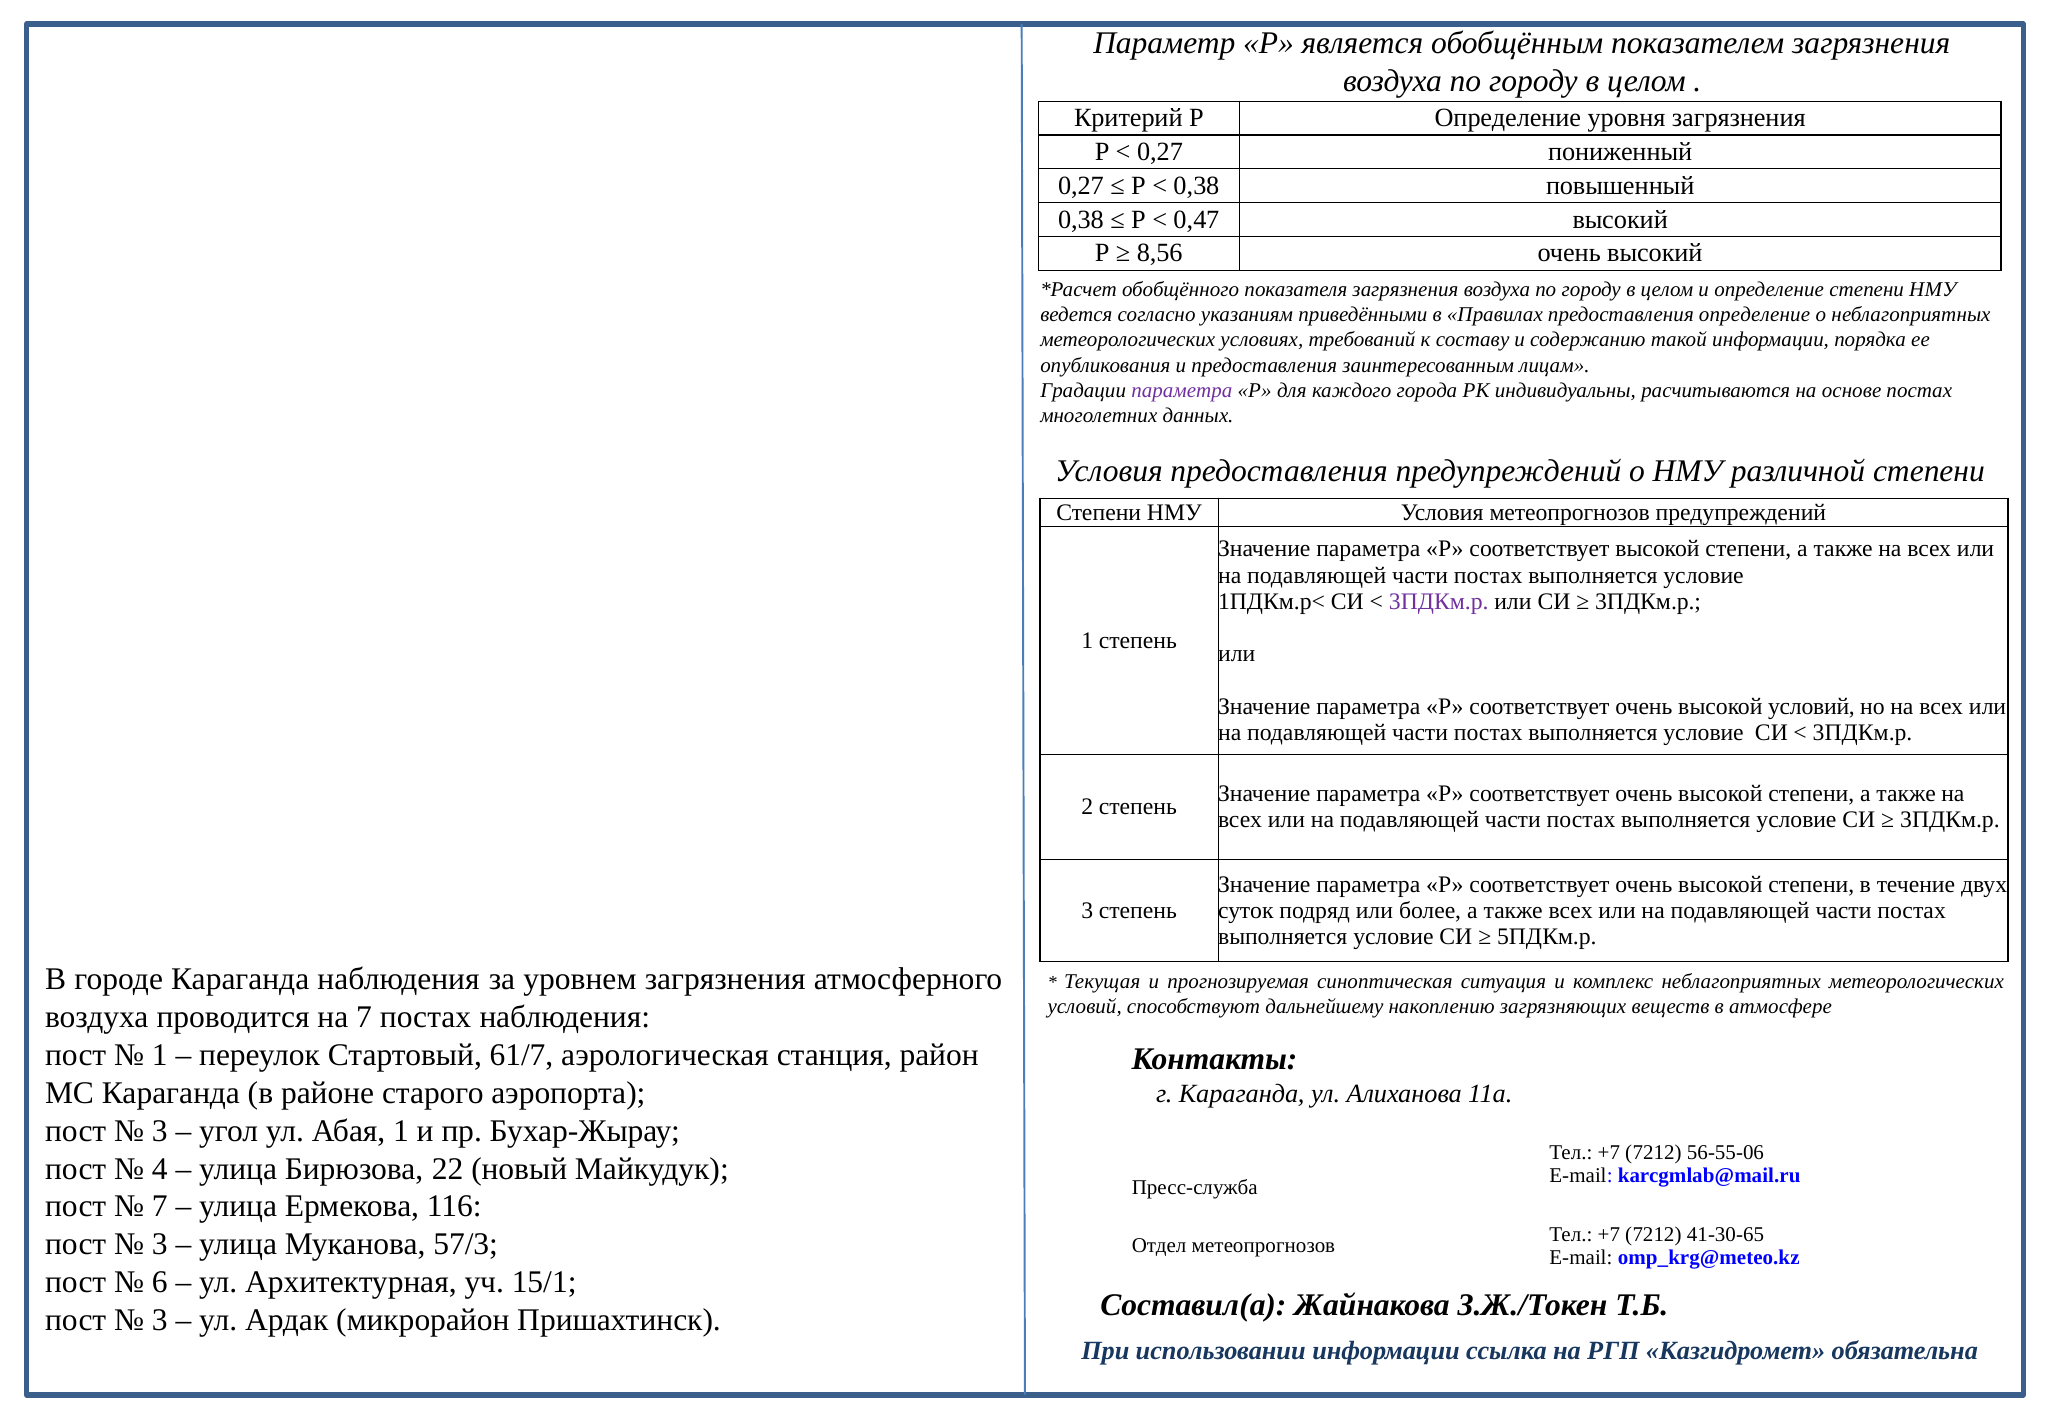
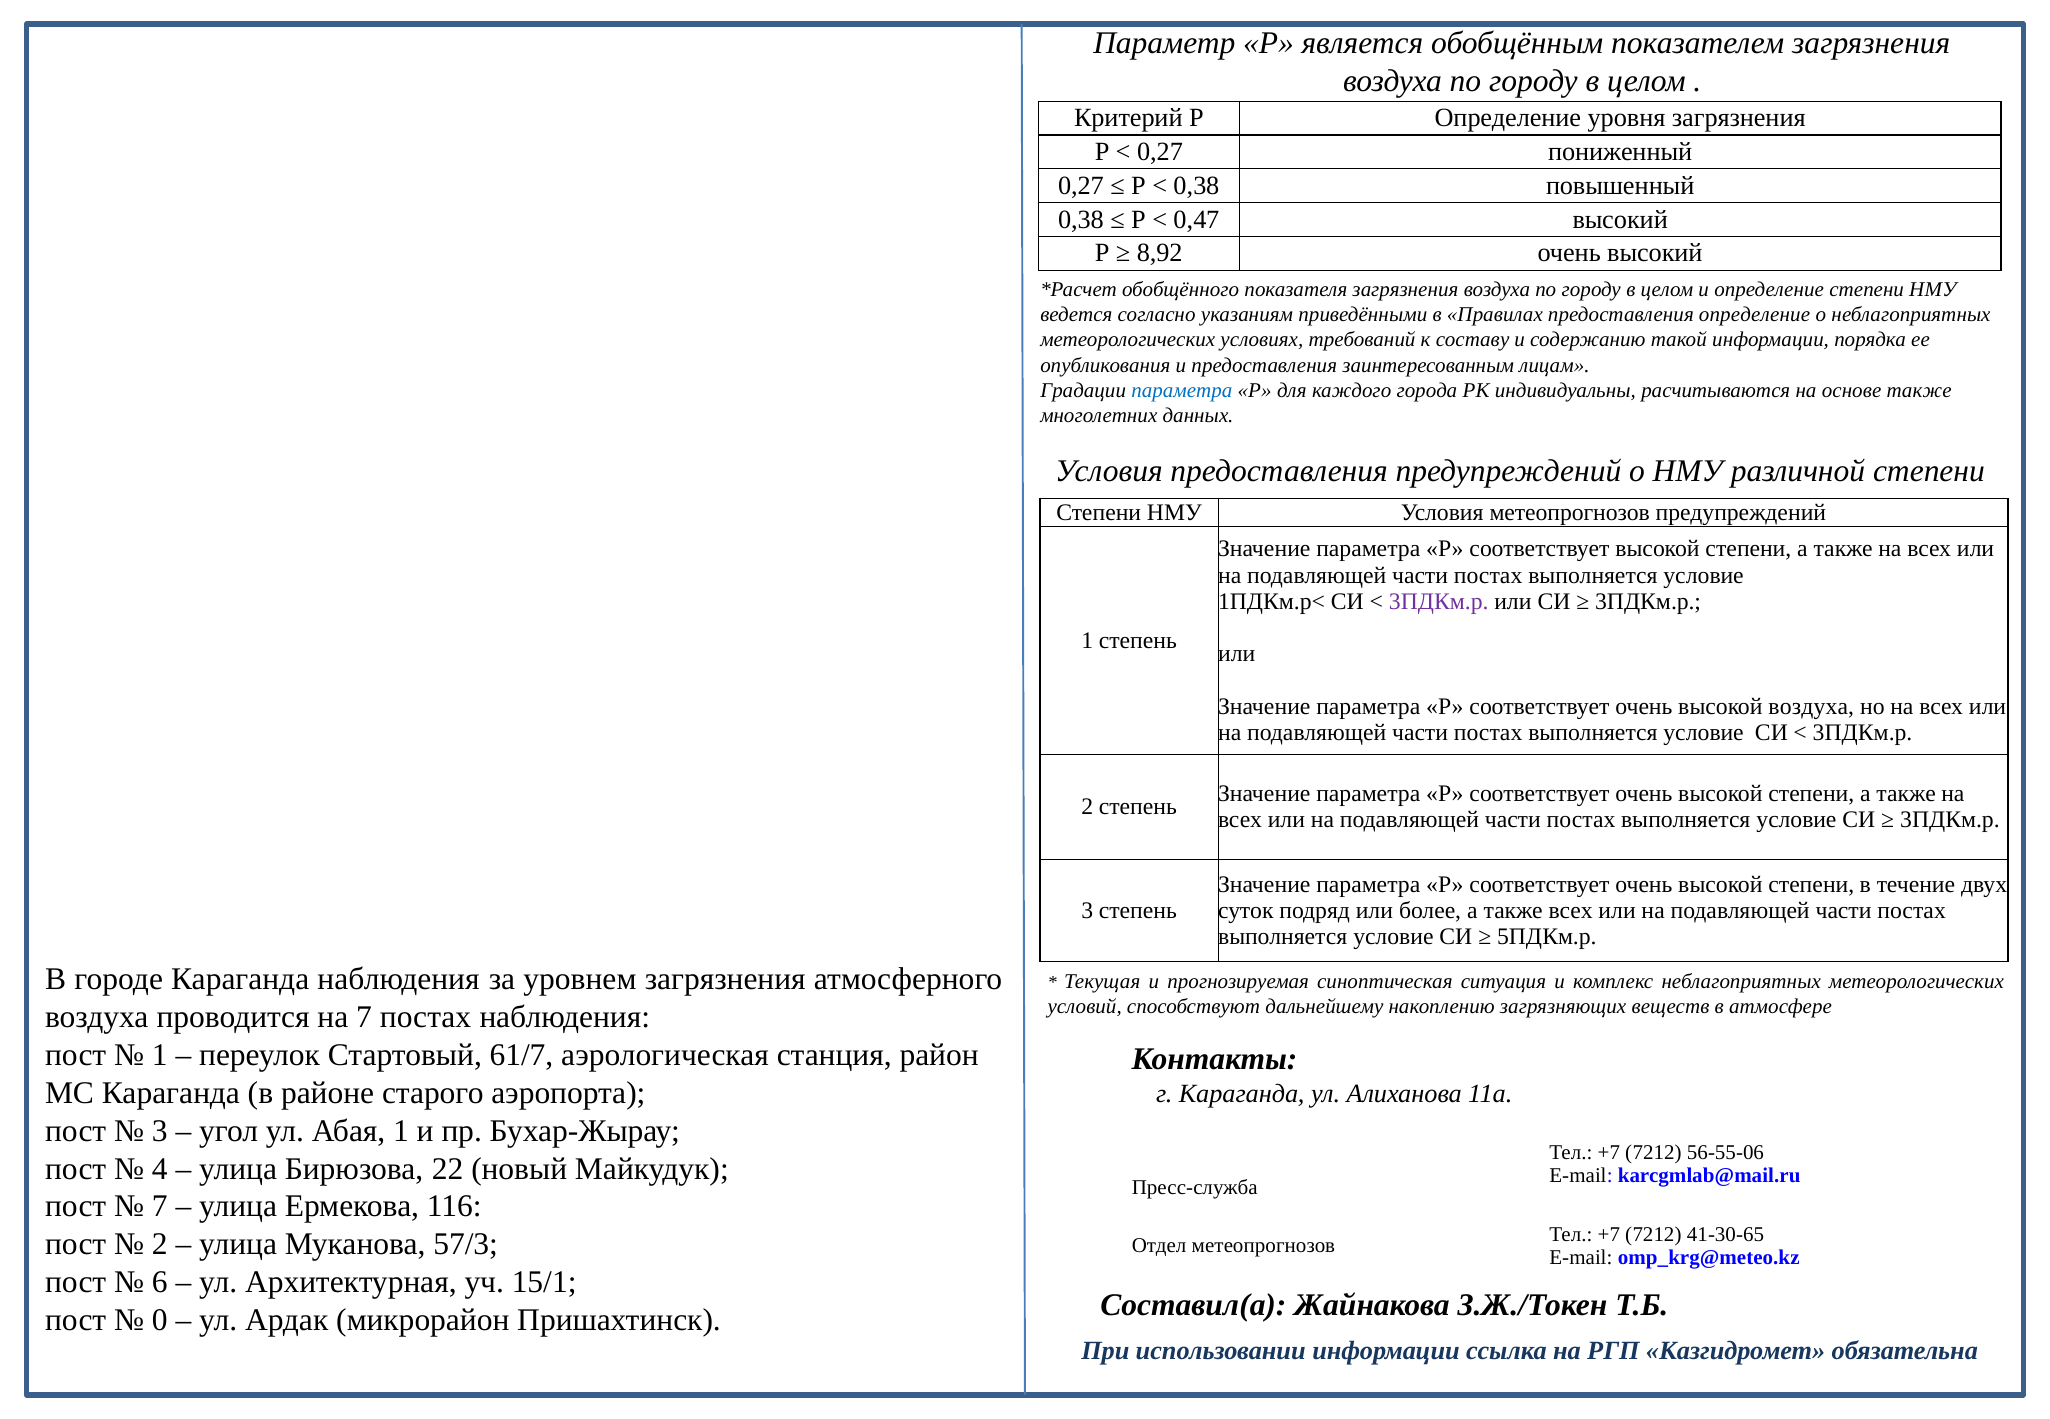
8,56: 8,56 -> 8,92
параметра at (1182, 390) colour: purple -> blue
основе постах: постах -> также
высокой условий: условий -> воздуха
3 at (160, 1245): 3 -> 2
3 at (160, 1320): 3 -> 0
